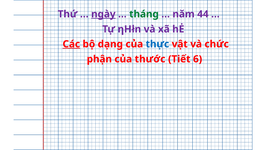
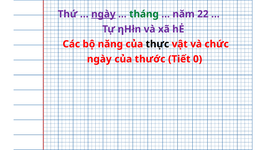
44: 44 -> 22
Các underline: present -> none
dạng: dạng -> năng
thực colour: blue -> black
phận at (99, 59): phận -> ngày
6: 6 -> 0
